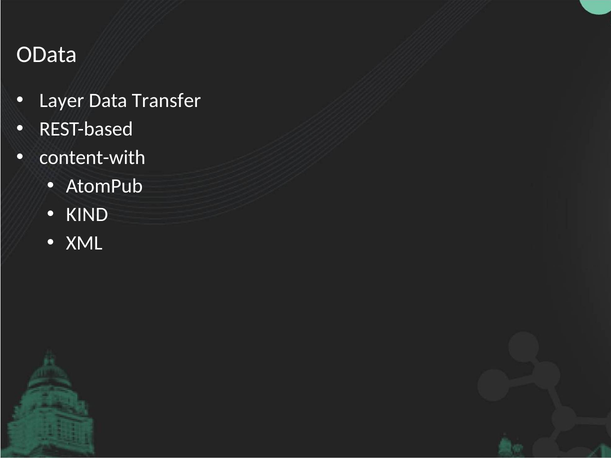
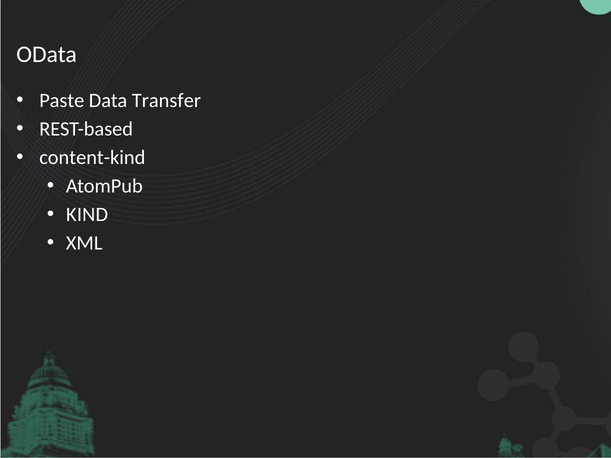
Layer: Layer -> Paste
content-with: content-with -> content-kind
